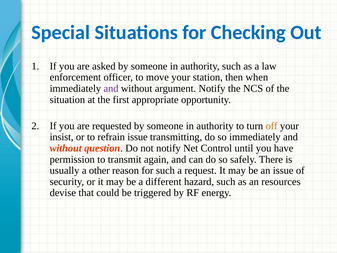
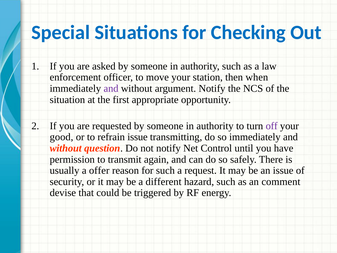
off colour: orange -> purple
insist: insist -> good
other: other -> offer
resources: resources -> comment
